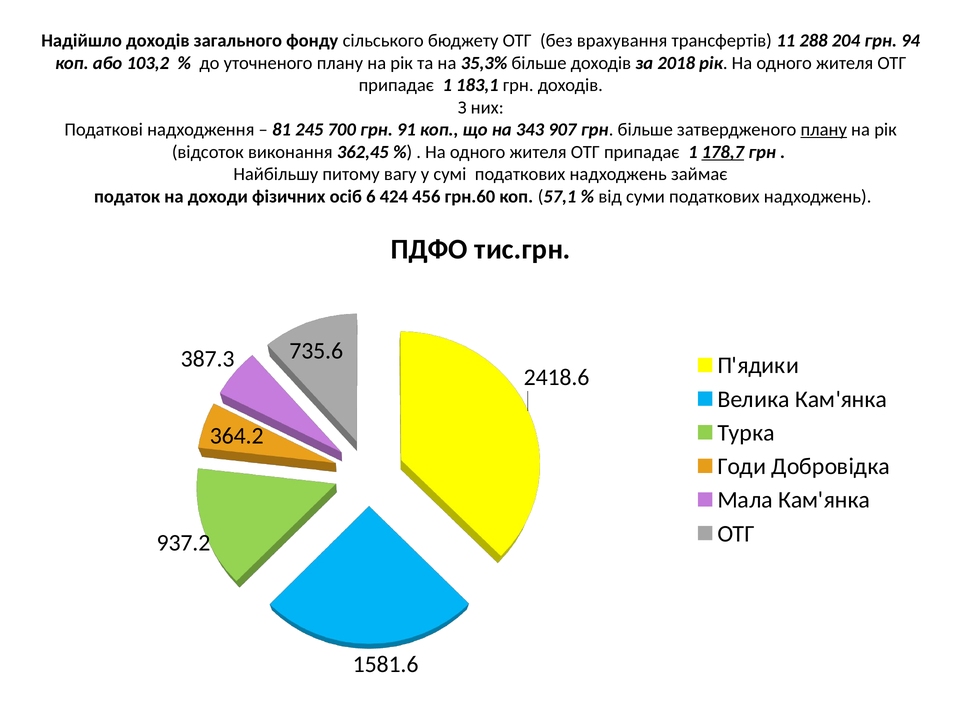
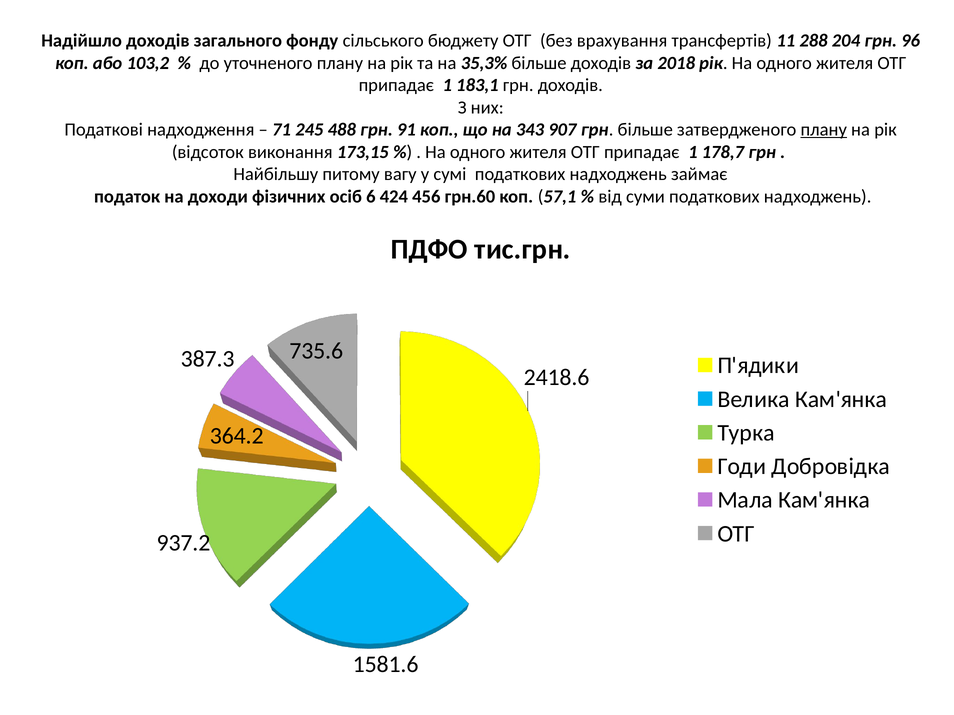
94: 94 -> 96
81: 81 -> 71
700: 700 -> 488
362,45: 362,45 -> 173,15
178,7 underline: present -> none
